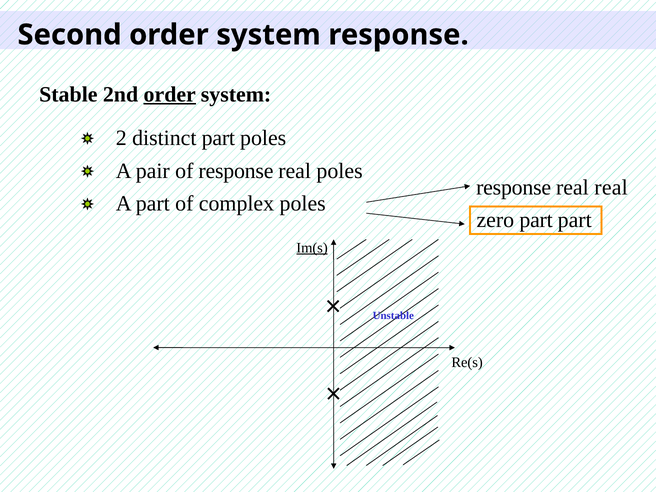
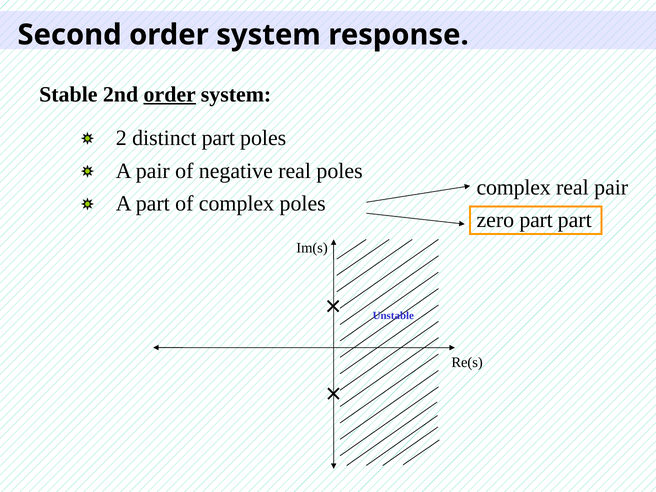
of response: response -> negative
response at (514, 187): response -> complex
real real: real -> pair
Im(s underline: present -> none
